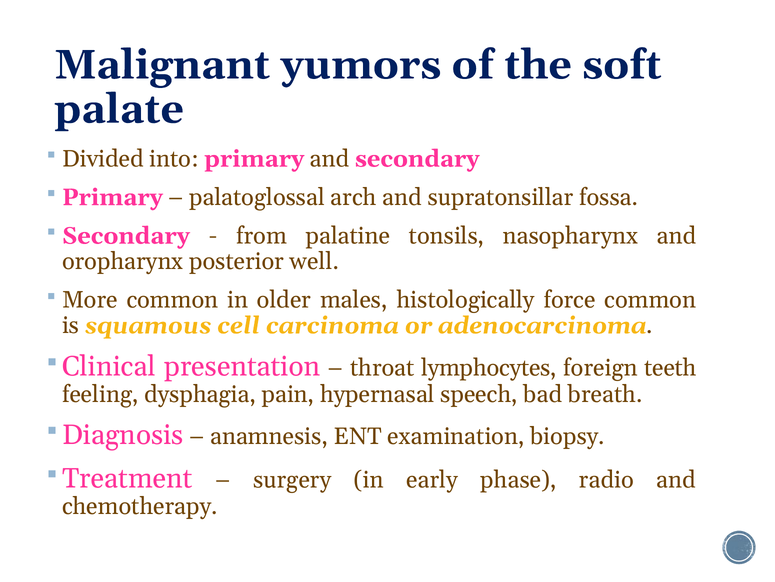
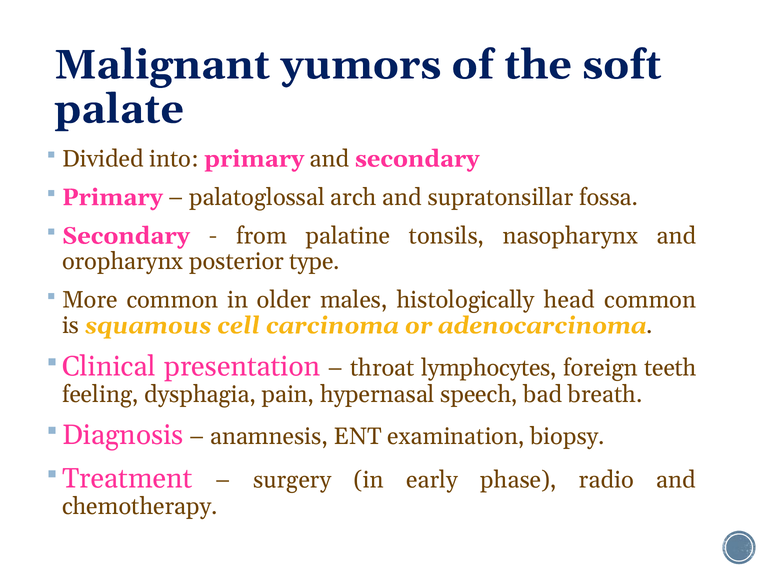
well: well -> type
force: force -> head
